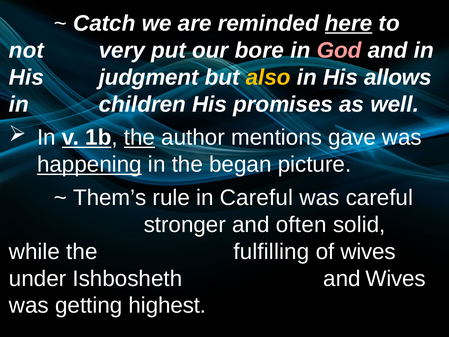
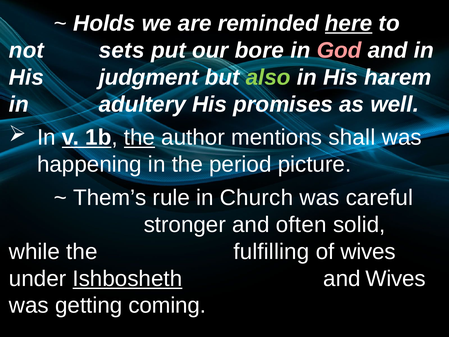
Catch: Catch -> Holds
very: very -> sets
also colour: yellow -> light green
allows: allows -> harem
children: children -> adultery
gave: gave -> shall
happening underline: present -> none
began: began -> period
in Careful: Careful -> Church
Ishbosheth underline: none -> present
highest: highest -> coming
